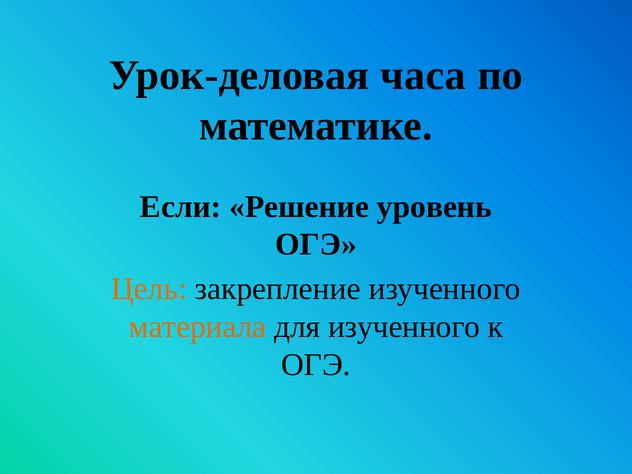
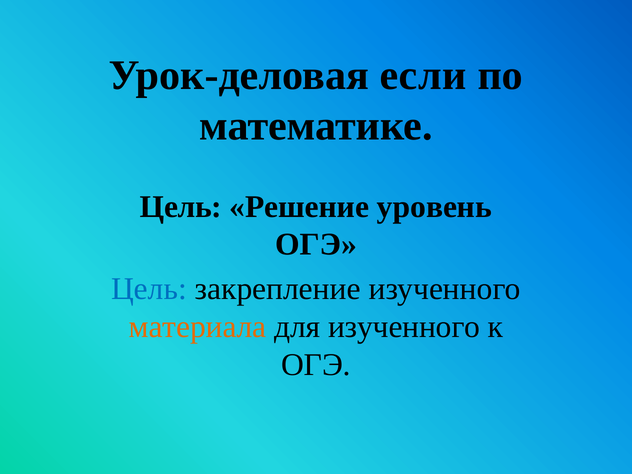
часа: часа -> если
Если at (181, 207): Если -> Цель
Цель at (149, 289) colour: orange -> blue
